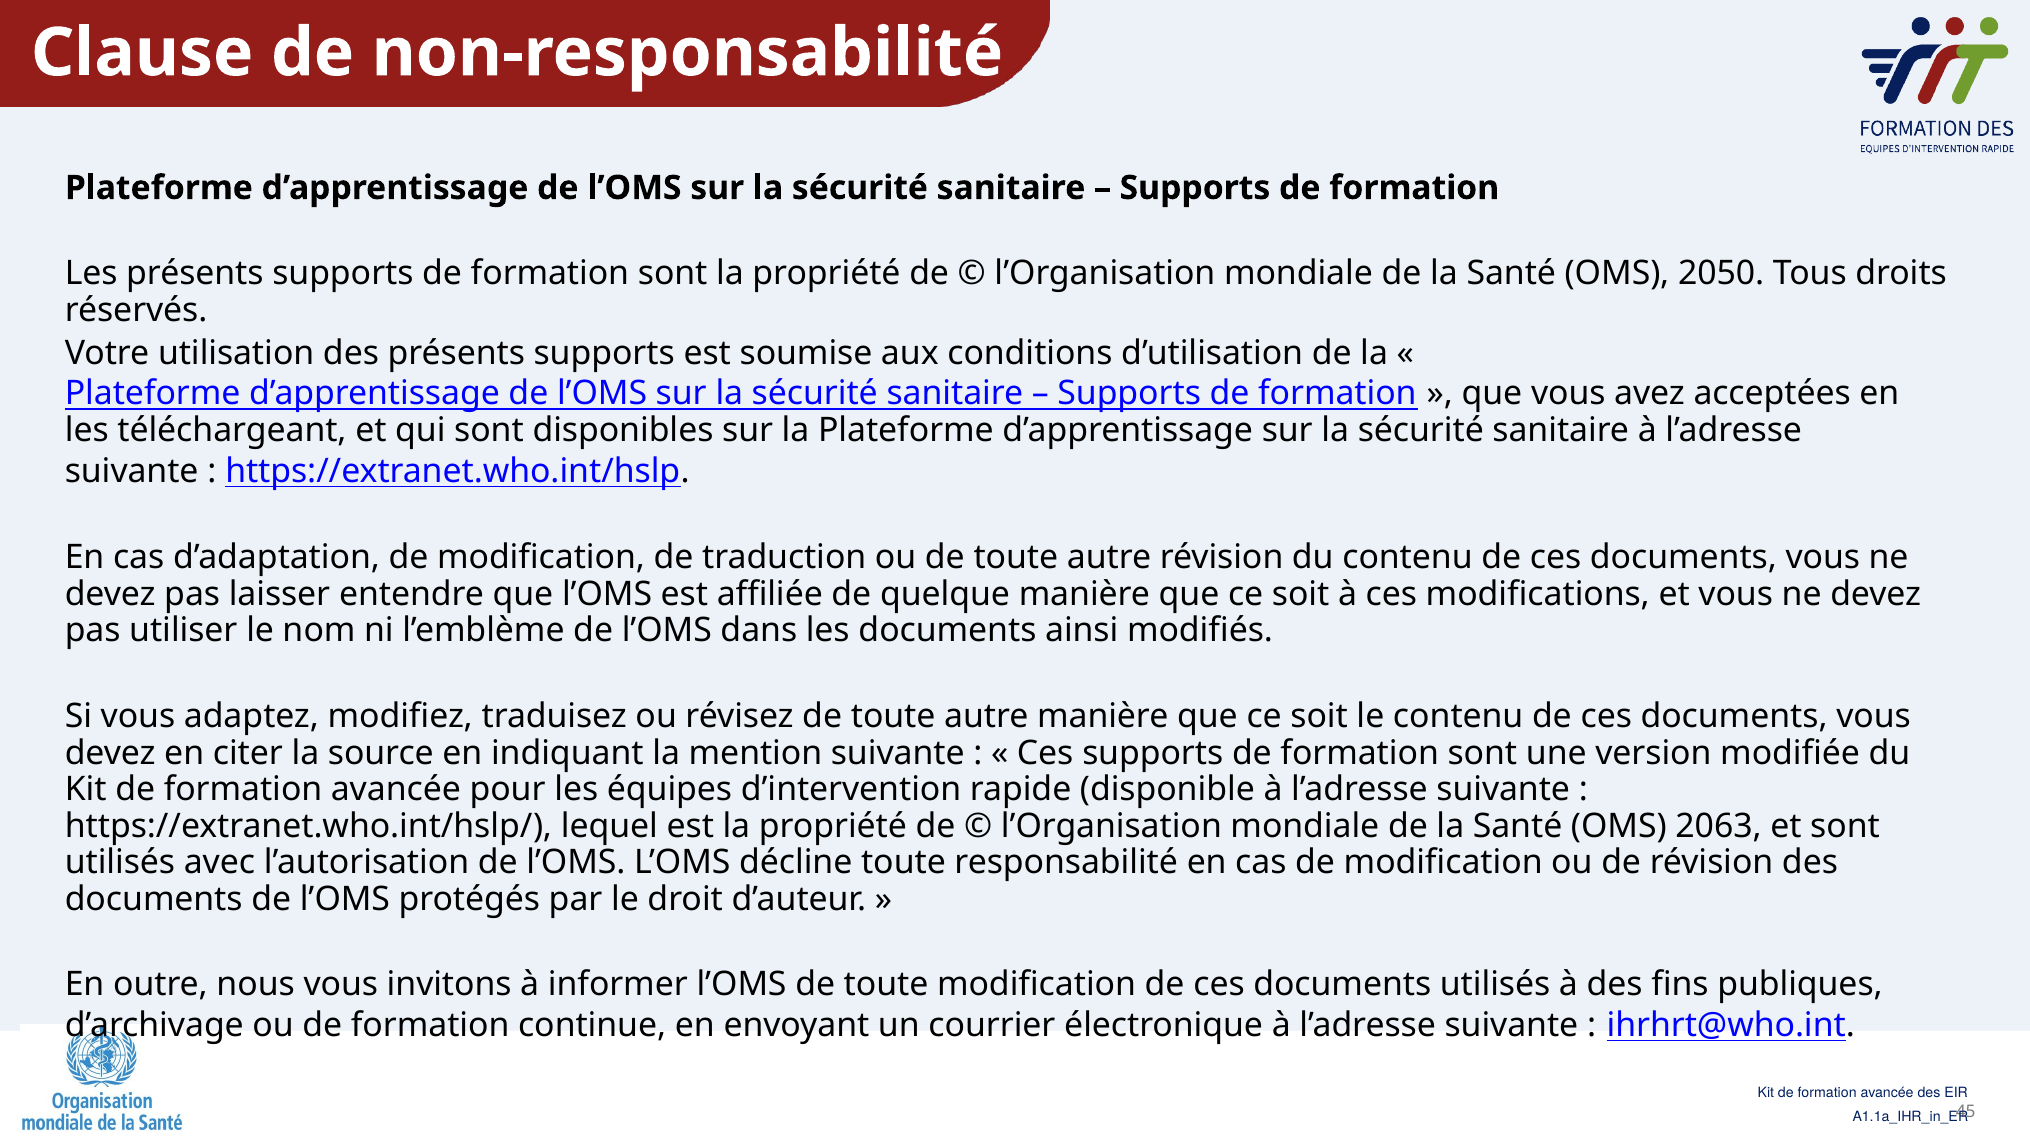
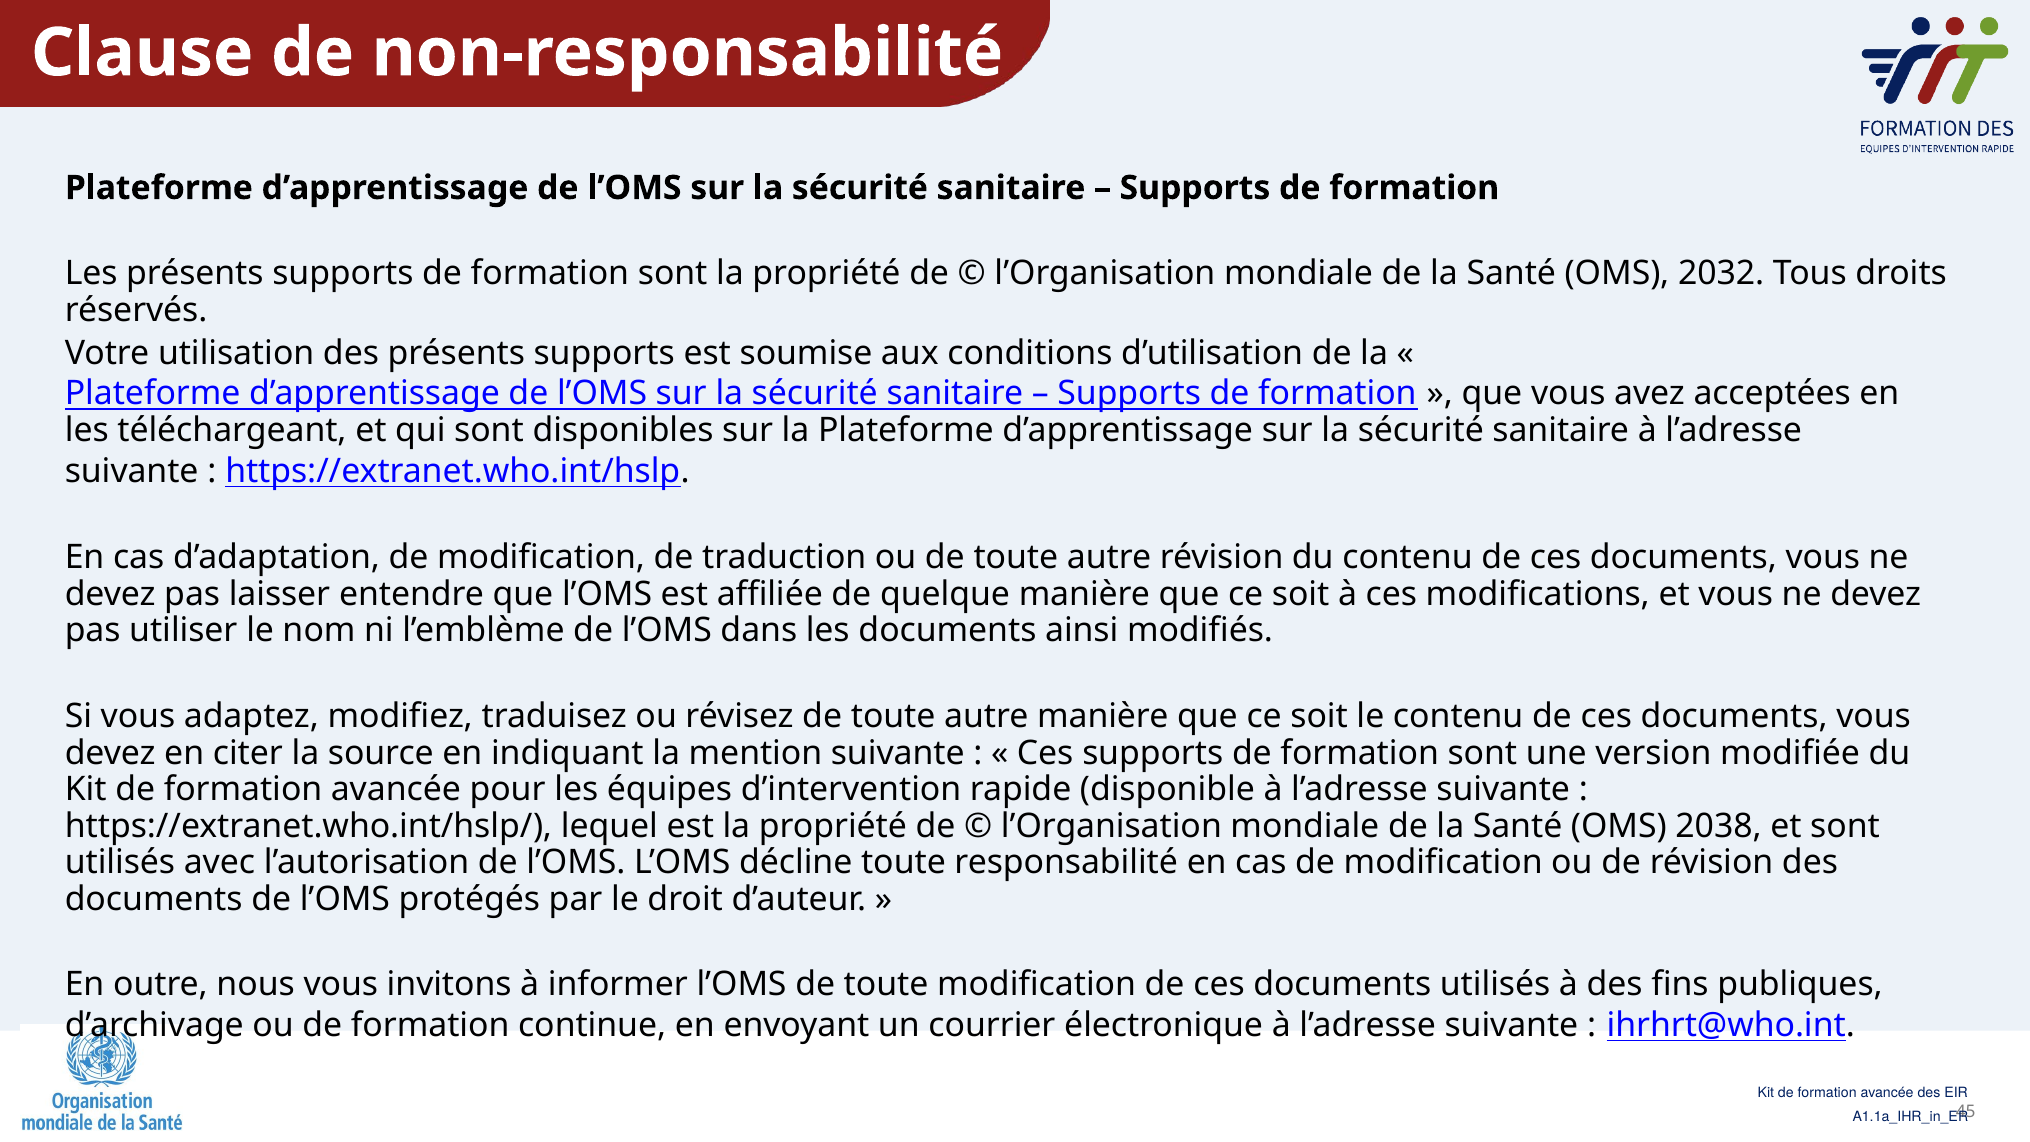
2050: 2050 -> 2032
2063: 2063 -> 2038
